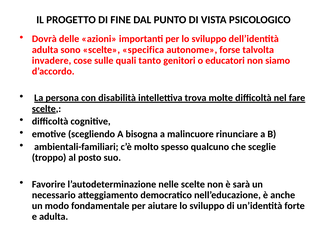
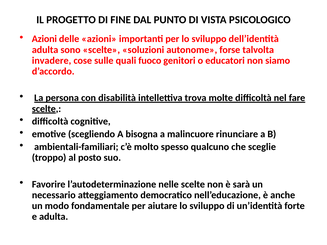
Dovrà at (44, 39): Dovrà -> Azioni
specifica: specifica -> soluzioni
tanto: tanto -> fuoco
